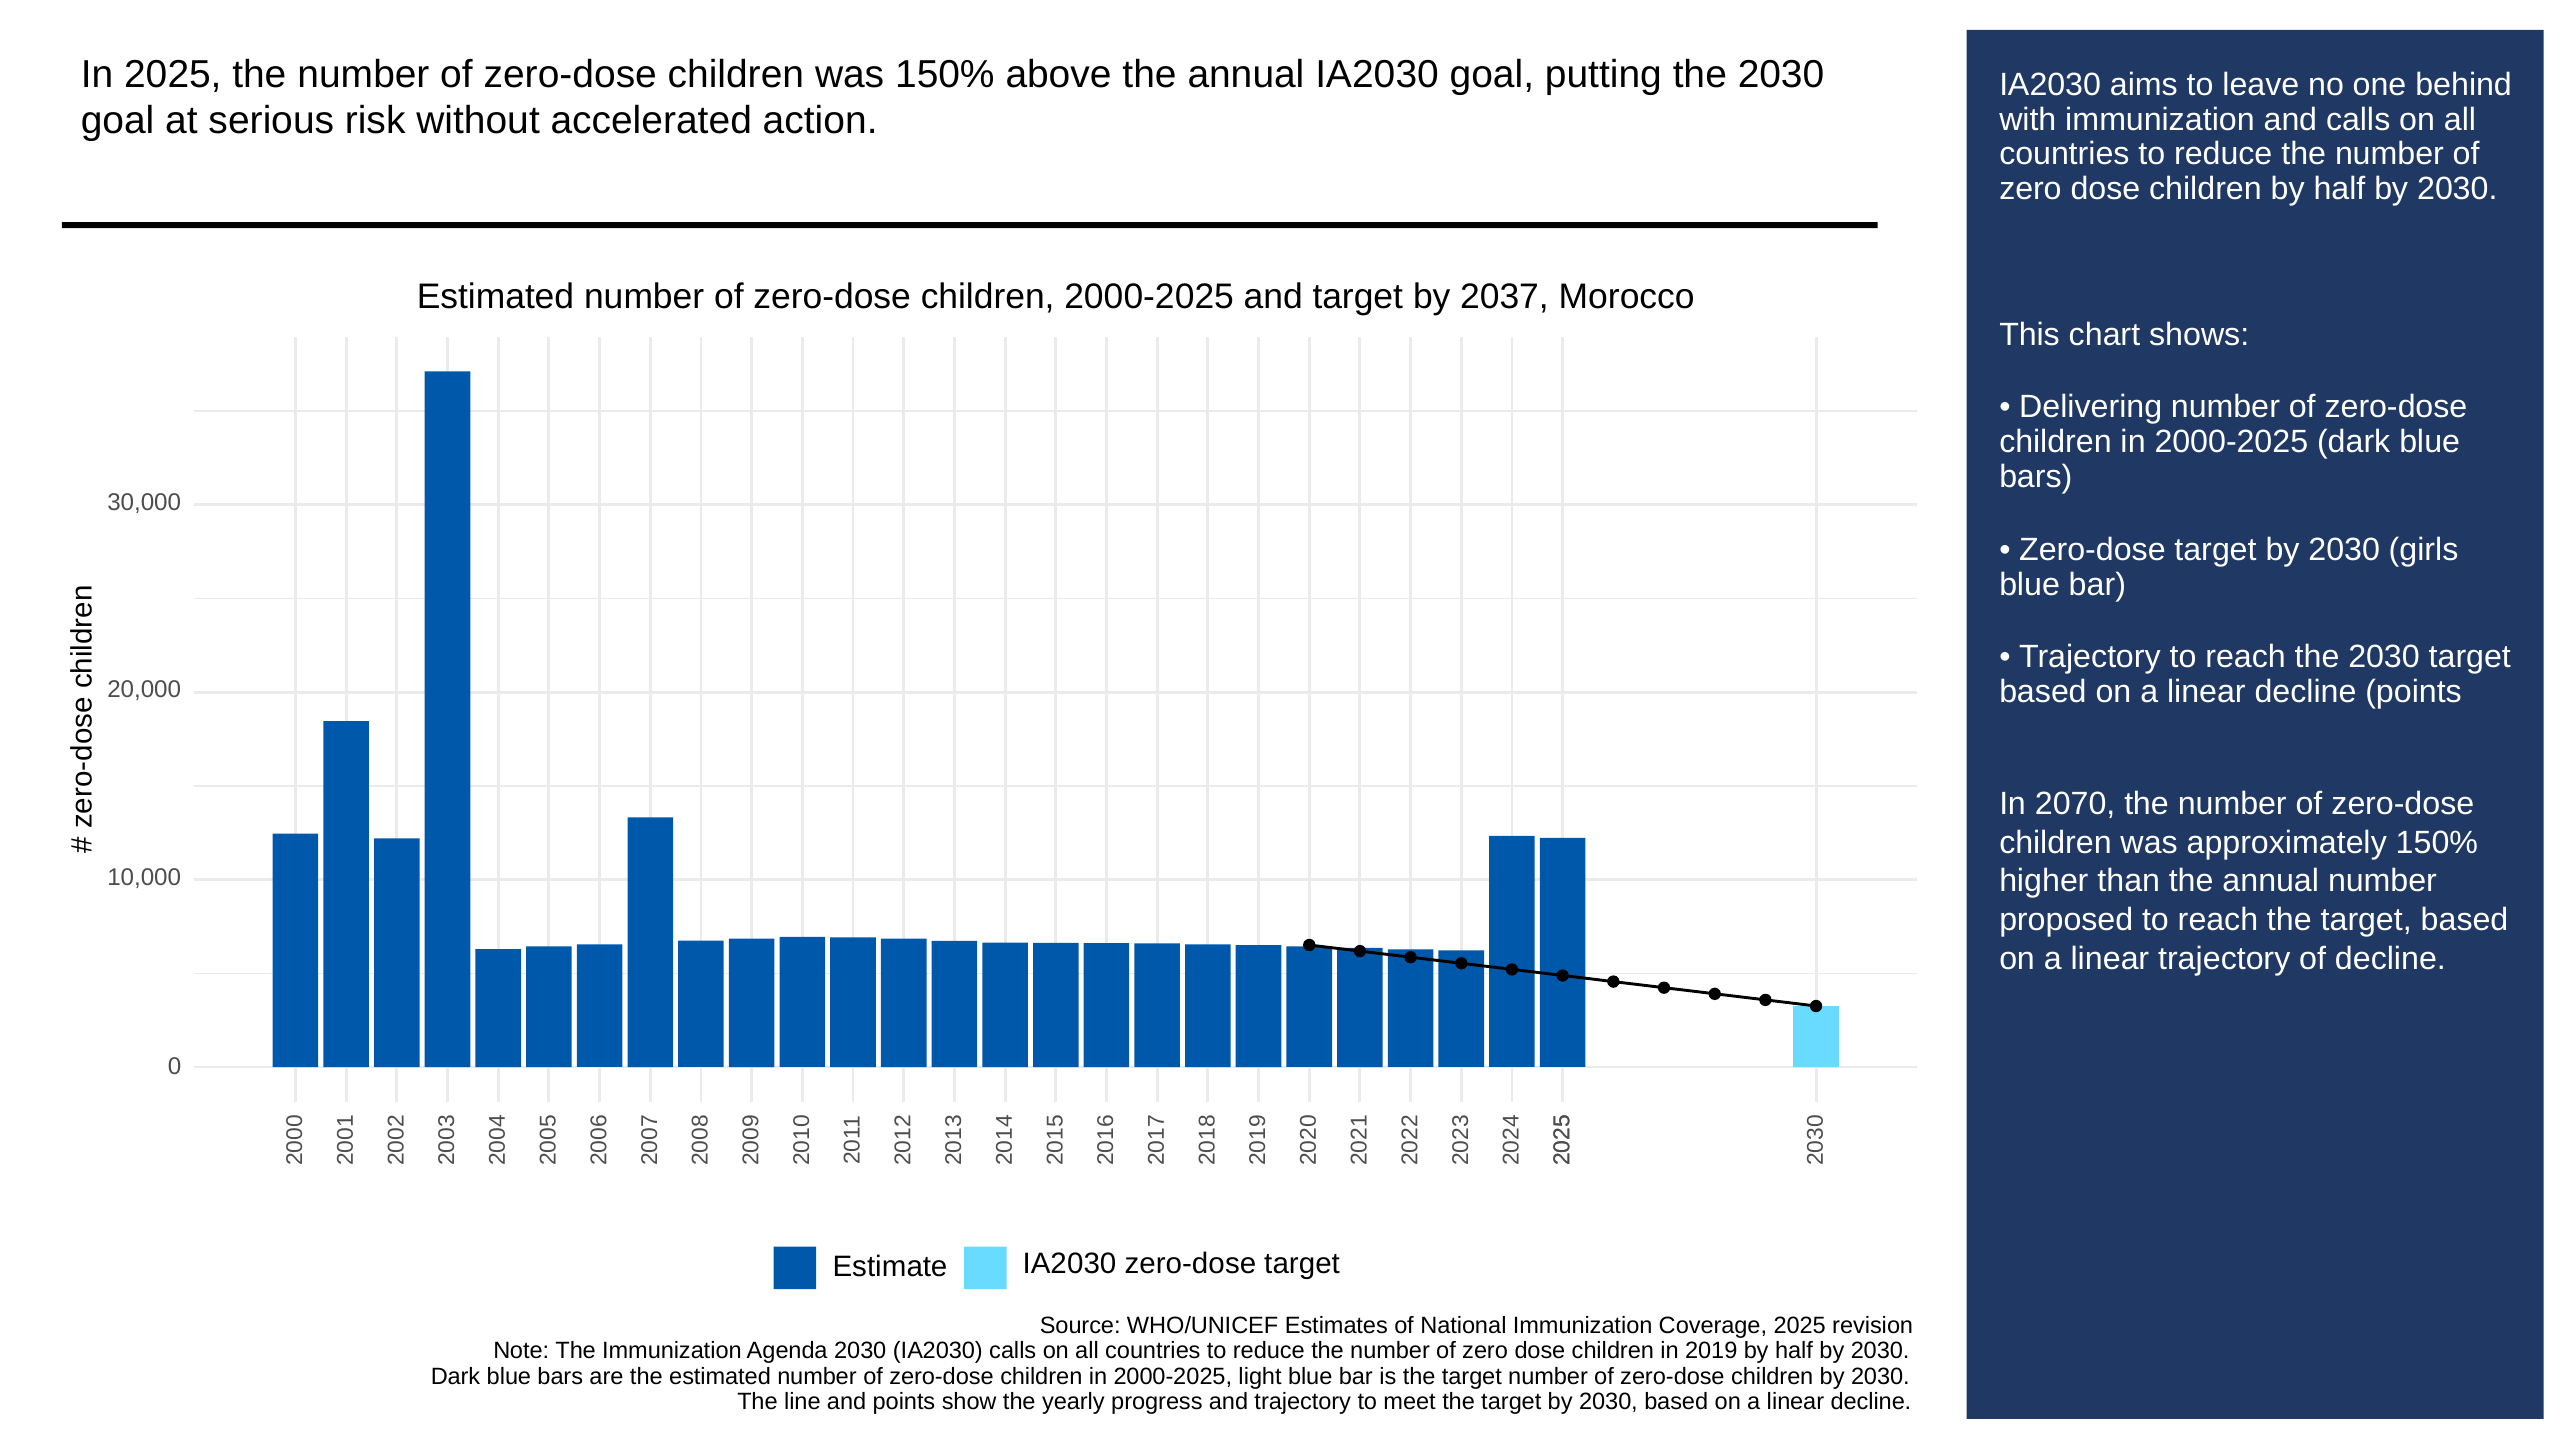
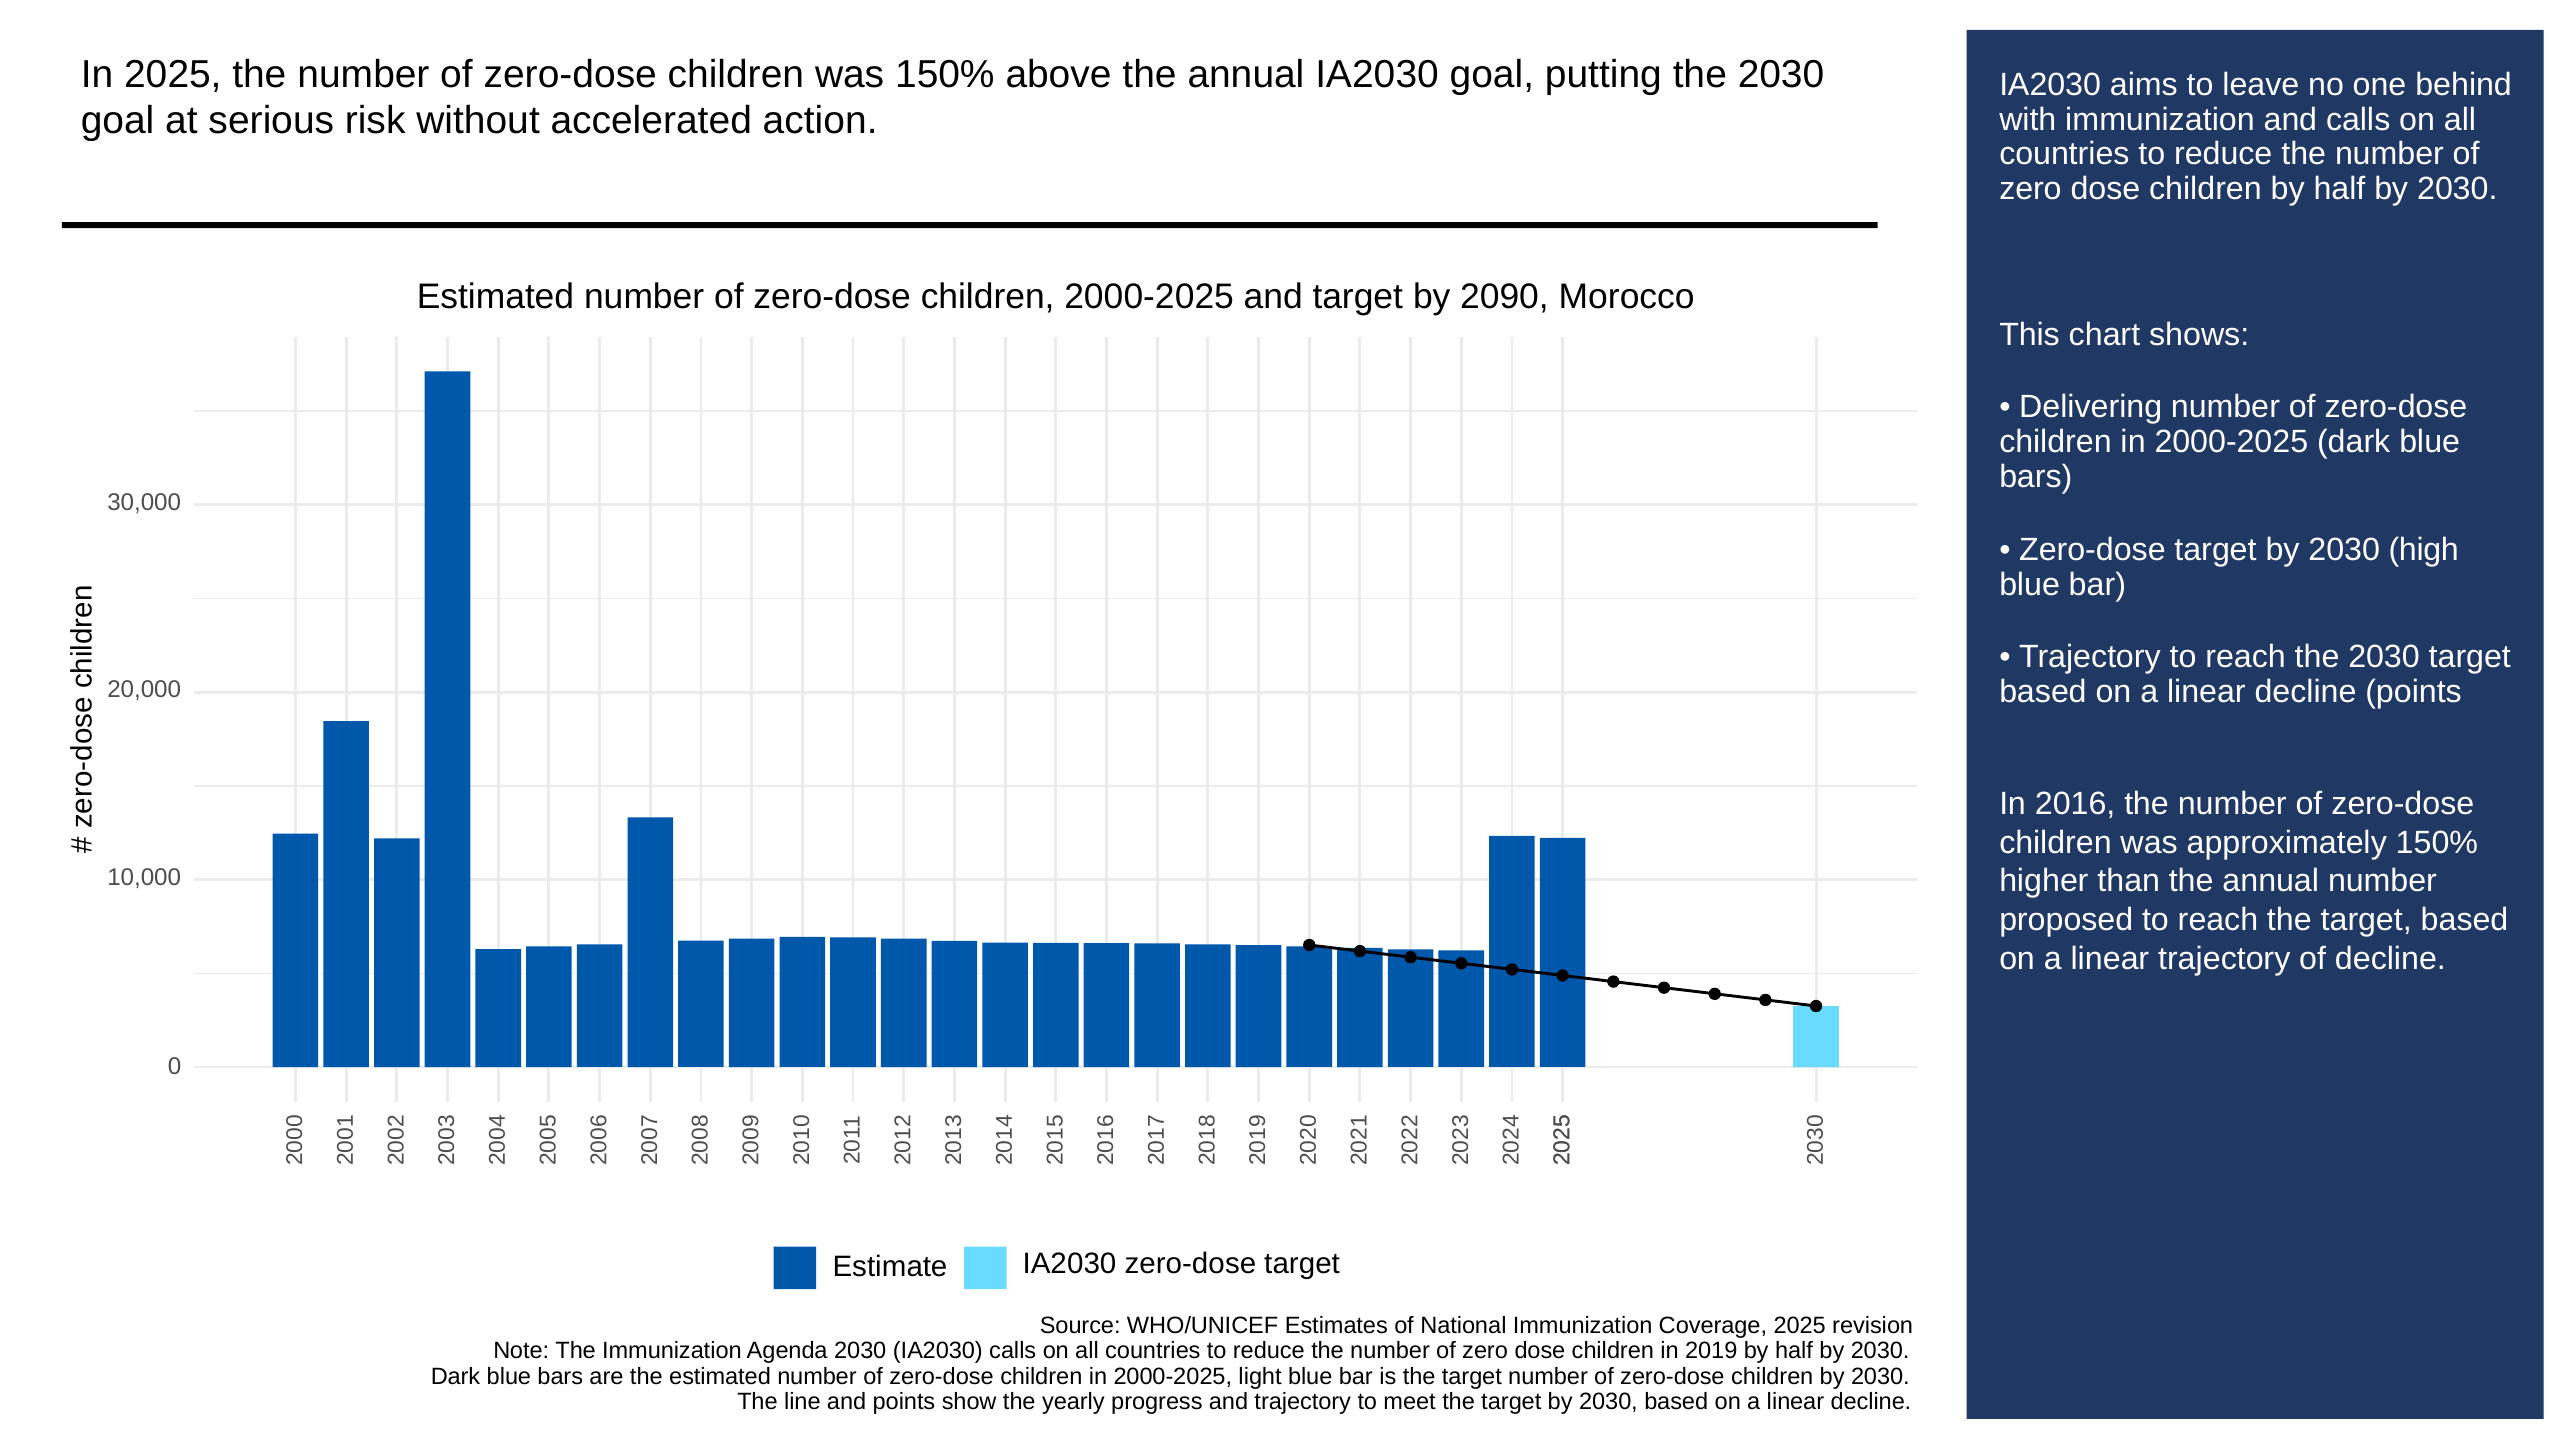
2037: 2037 -> 2090
girls: girls -> high
2070: 2070 -> 2016
